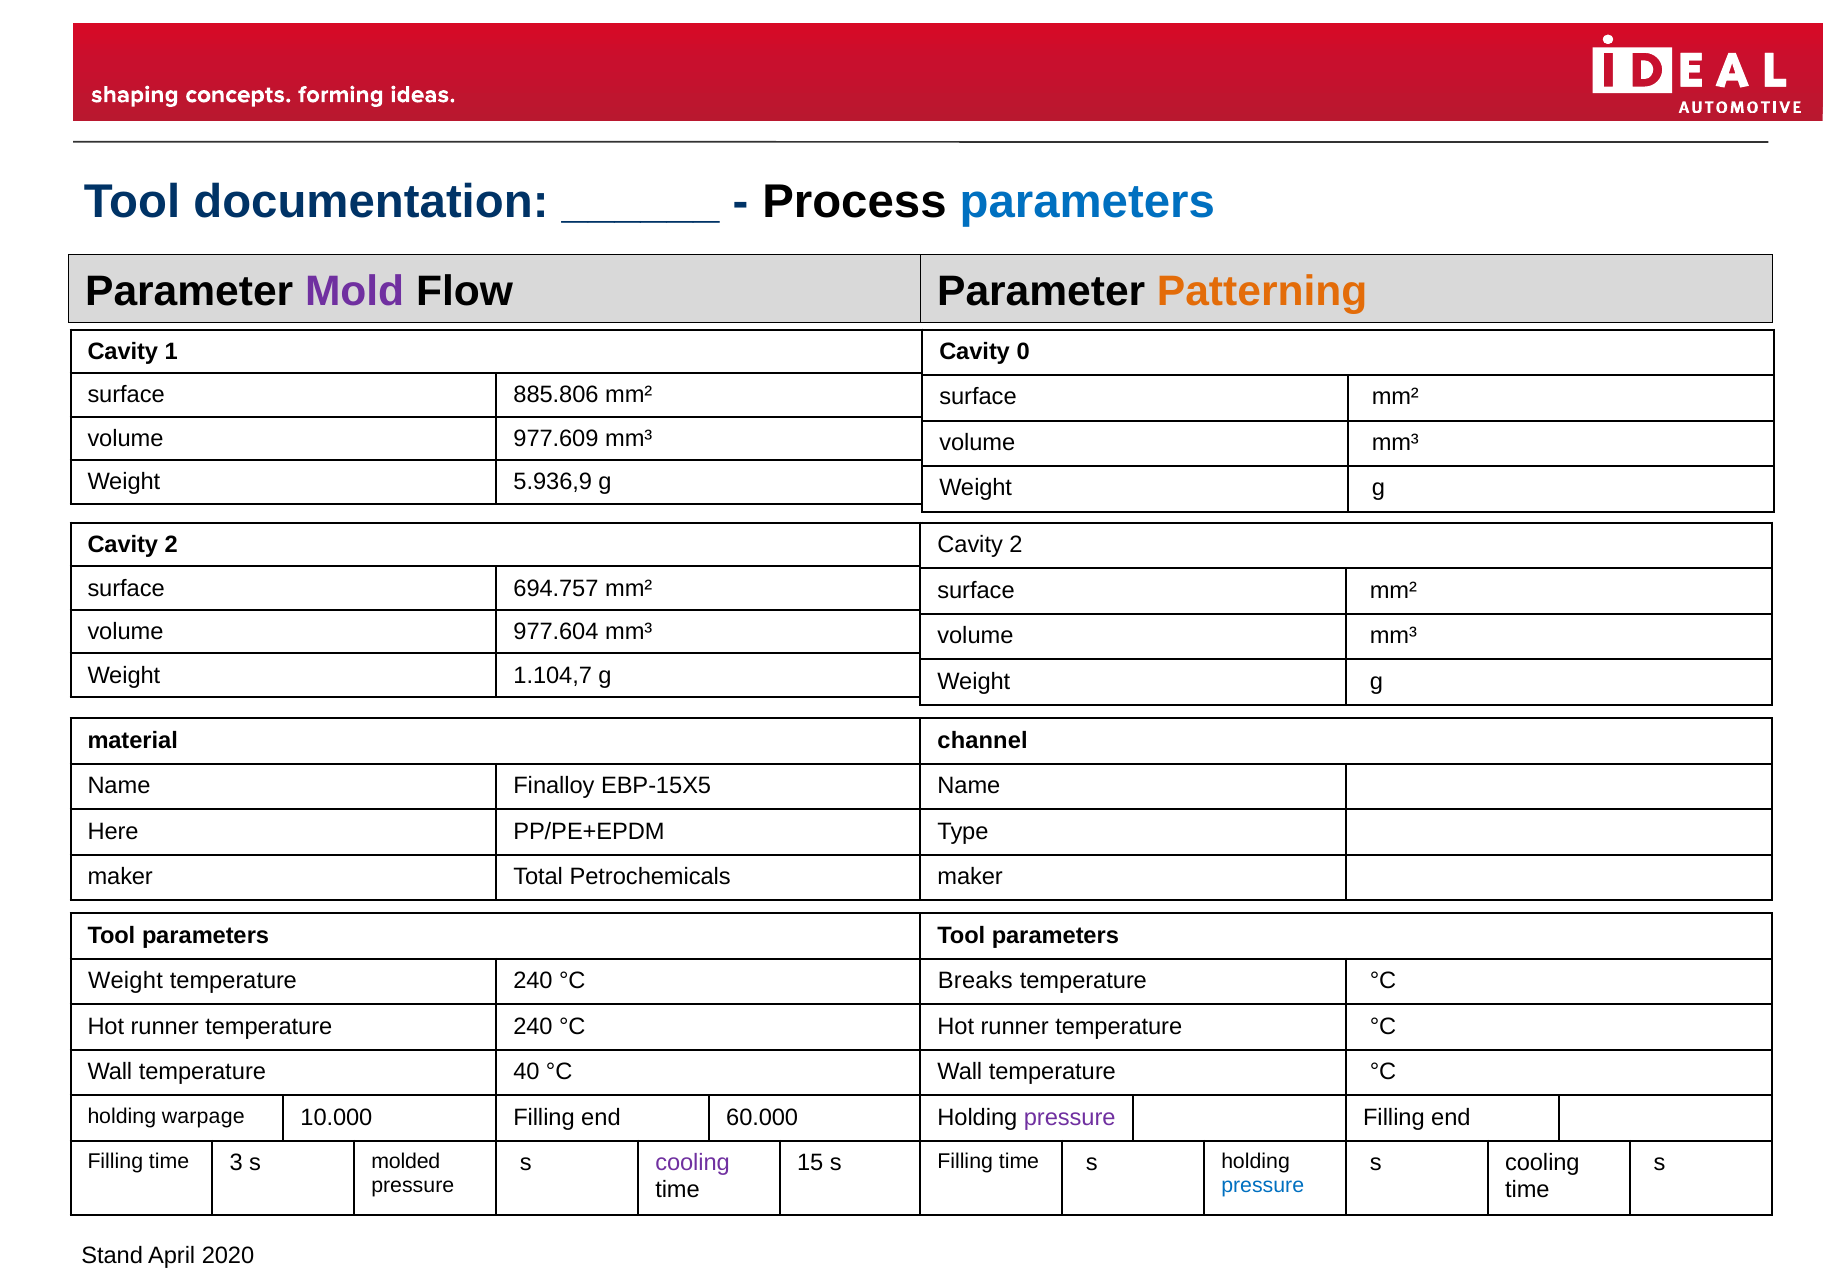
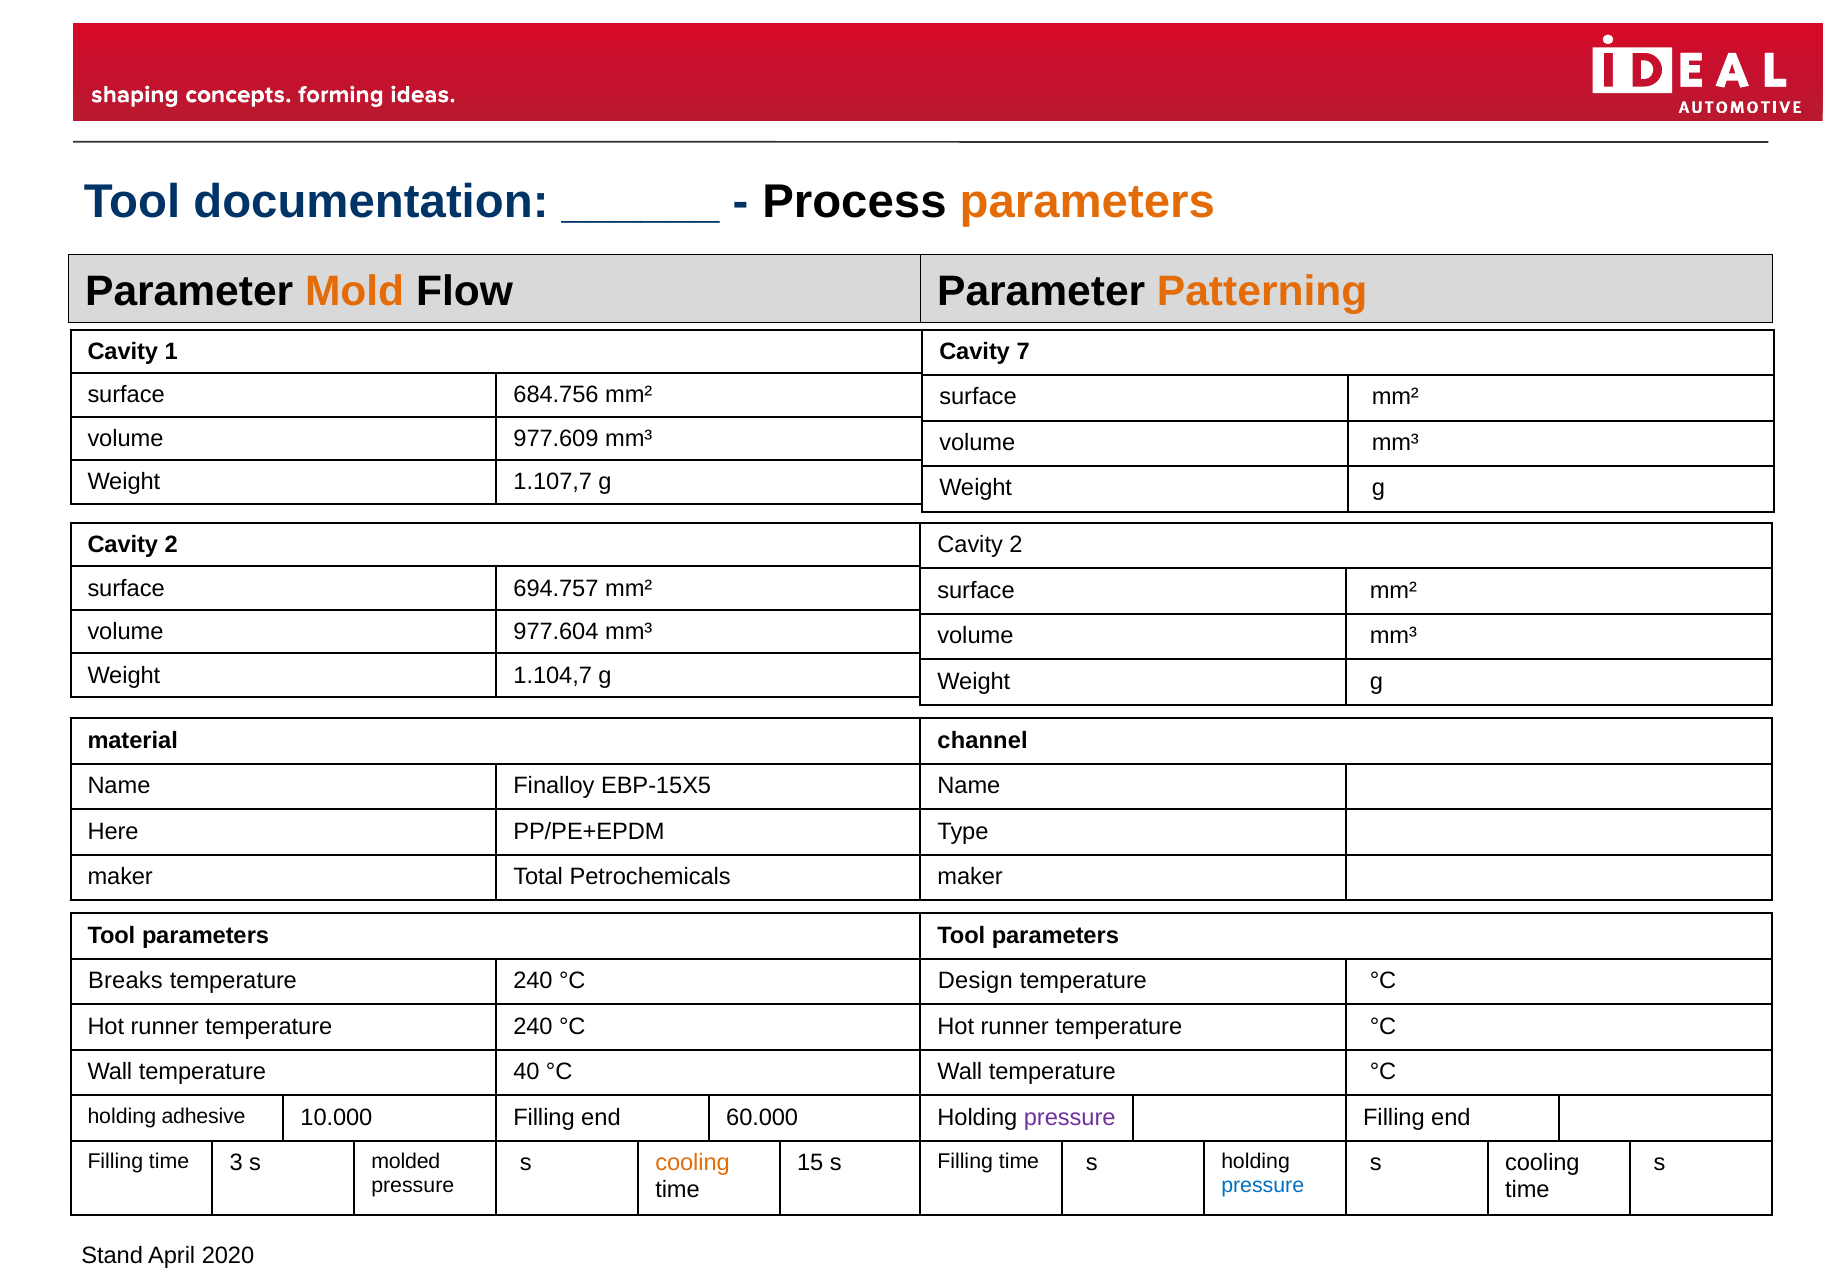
parameters at (1087, 202) colour: blue -> orange
Mold colour: purple -> orange
0: 0 -> 7
885.806: 885.806 -> 684.756
5.936,9: 5.936,9 -> 1.107,7
Weight at (125, 981): Weight -> Breaks
Breaks: Breaks -> Design
warpage: warpage -> adhesive
cooling at (693, 1163) colour: purple -> orange
